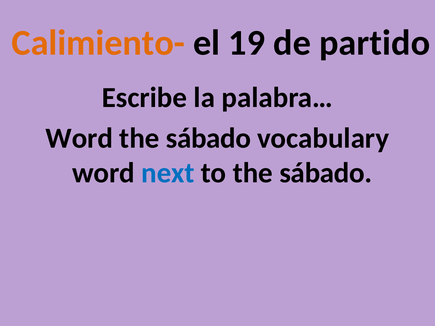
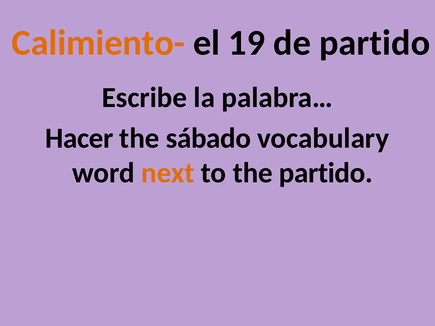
Word at (79, 138): Word -> Hacer
next colour: blue -> orange
to the sábado: sábado -> partido
